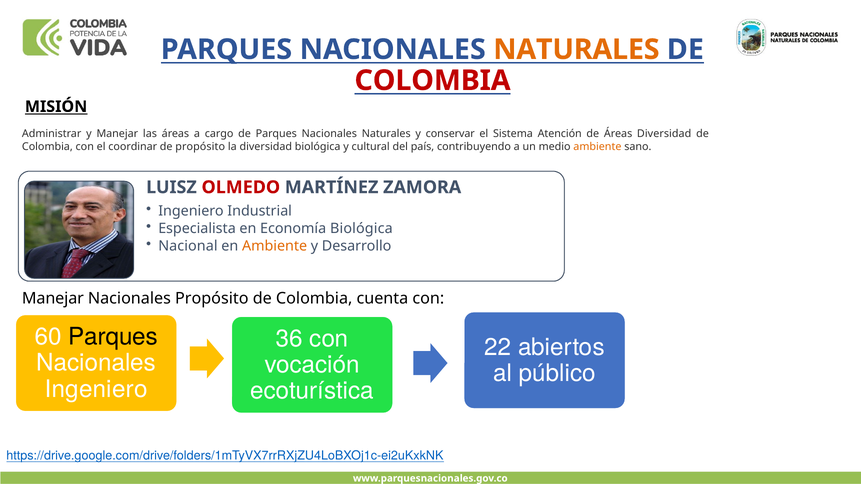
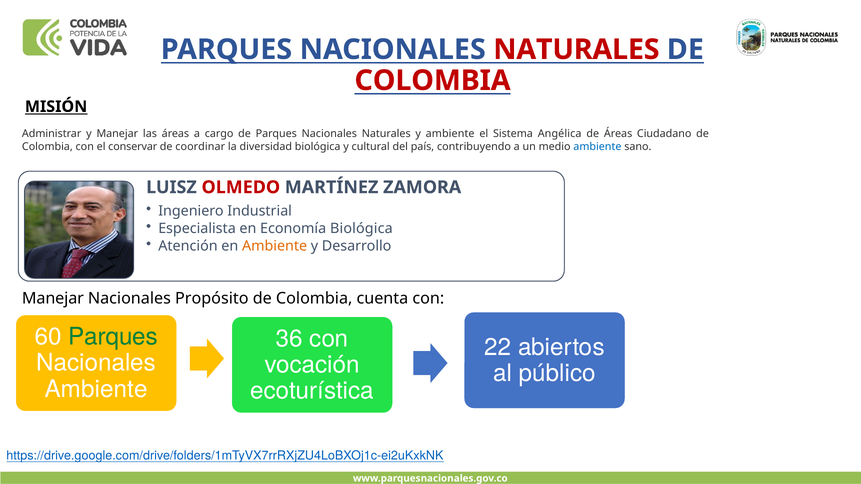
NATURALES at (576, 50) colour: orange -> red
y conservar: conservar -> ambiente
Atención: Atención -> Angélica
Áreas Diversidad: Diversidad -> Ciudadano
coordinar: coordinar -> conservar
de propósito: propósito -> coordinar
ambiente at (597, 147) colour: orange -> blue
Nacional: Nacional -> Atención
Parques at (113, 337) colour: black -> green
Ingeniero at (96, 389): Ingeniero -> Ambiente
